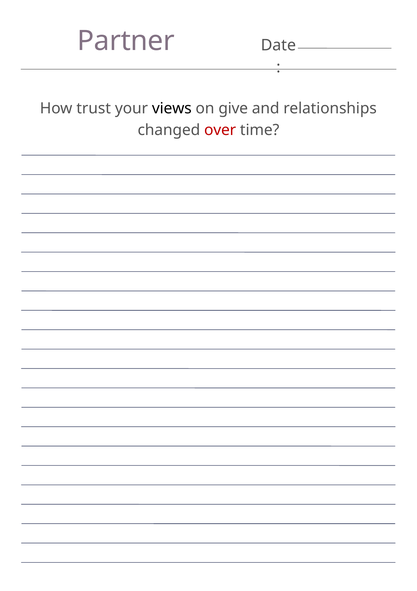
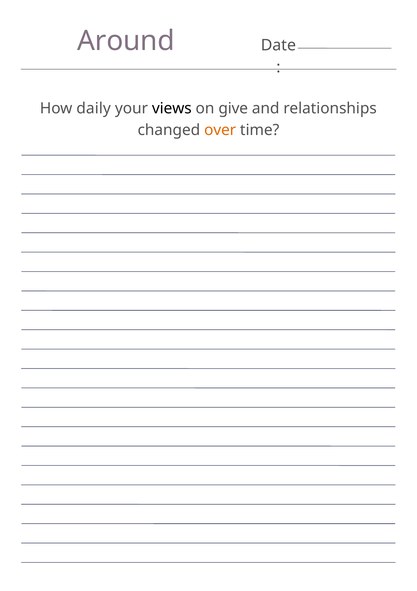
Partner: Partner -> Around
trust: trust -> daily
over colour: red -> orange
